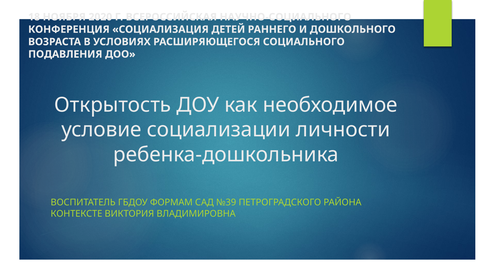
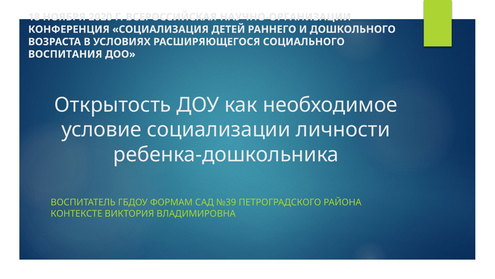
НАУЧНО-СОЦИАЛЬНОГО: НАУЧНО-СОЦИАЛЬНОГО -> НАУЧНО-ОРГАНИЗАЦИИ
ПОДАВЛЕНИЯ: ПОДАВЛЕНИЯ -> ВОСПИТАНИЯ
